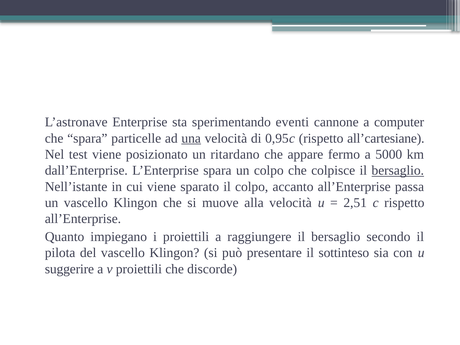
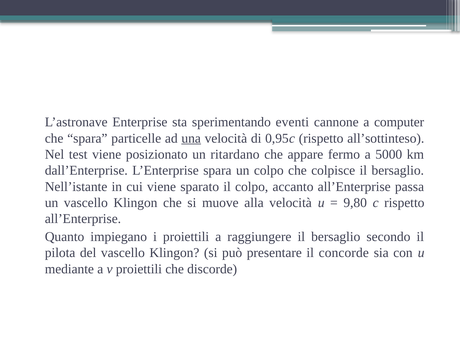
all’cartesiane: all’cartesiane -> all’sottinteso
bersaglio at (398, 170) underline: present -> none
2,51: 2,51 -> 9,80
sottinteso: sottinteso -> concorde
suggerire: suggerire -> mediante
